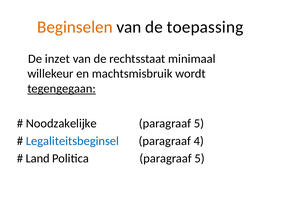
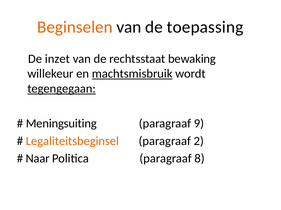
minimaal: minimaal -> bewaking
machtsmisbruik underline: none -> present
Noodzakelijke: Noodzakelijke -> Meningsuiting
5 at (199, 124): 5 -> 9
Legaliteitsbeginsel colour: blue -> orange
4: 4 -> 2
Land: Land -> Naar
Politica paragraaf 5: 5 -> 8
